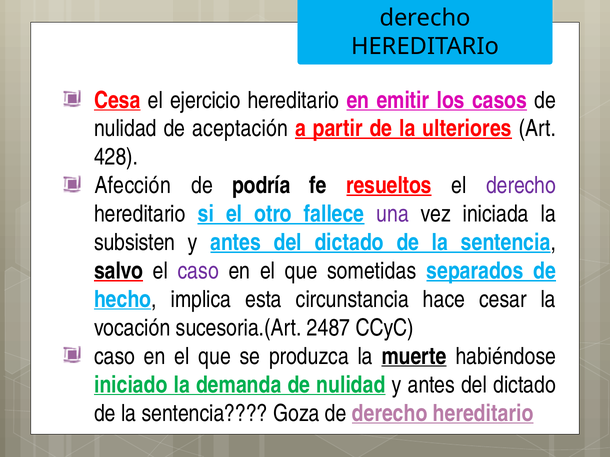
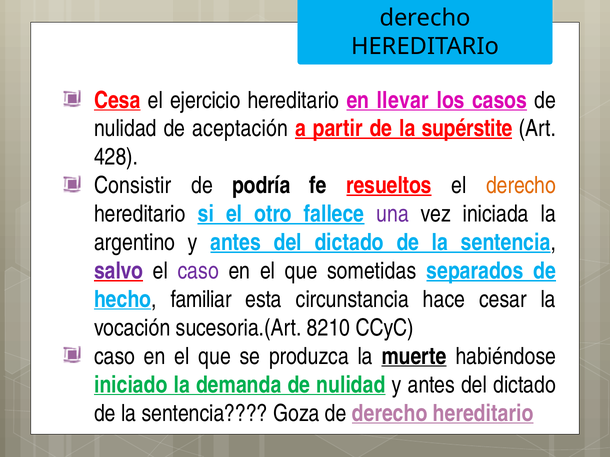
emitir: emitir -> llevar
ulteriores: ulteriores -> supérstite
Afección: Afección -> Consistir
derecho at (521, 186) colour: purple -> orange
subsisten: subsisten -> argentino
salvo colour: black -> purple
implica: implica -> familiar
2487: 2487 -> 8210
